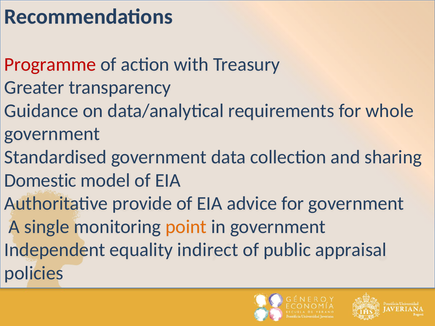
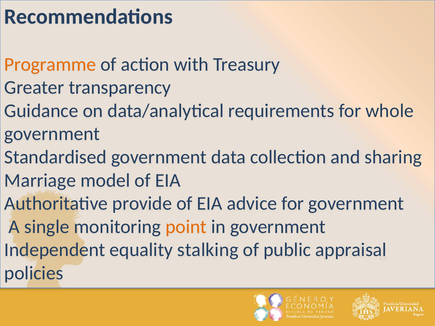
Programme colour: red -> orange
Domestic: Domestic -> Marriage
indirect: indirect -> stalking
